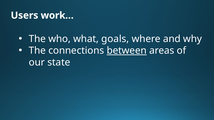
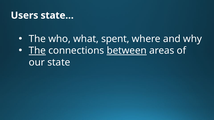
work…: work… -> state…
goals: goals -> spent
The at (37, 51) underline: none -> present
